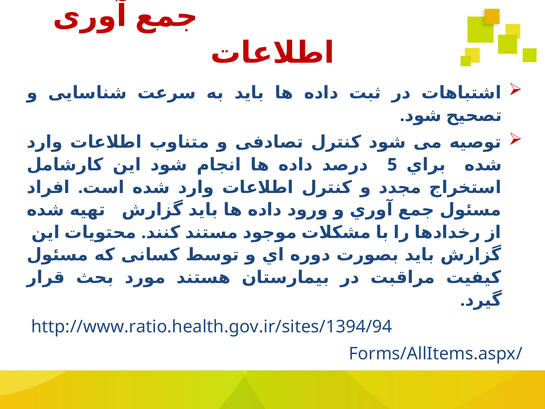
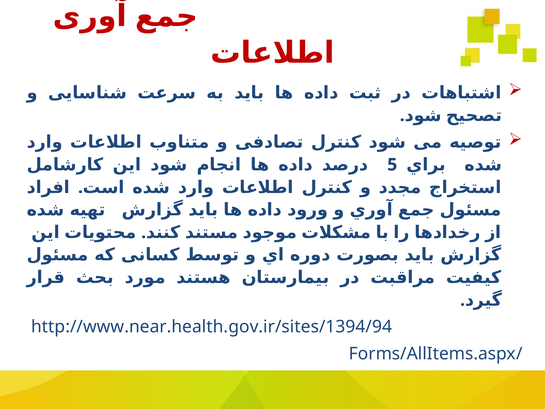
http://www.ratio.health.gov.ir/sites/1394/94: http://www.ratio.health.gov.ir/sites/1394/94 -> http://www.near.health.gov.ir/sites/1394/94
